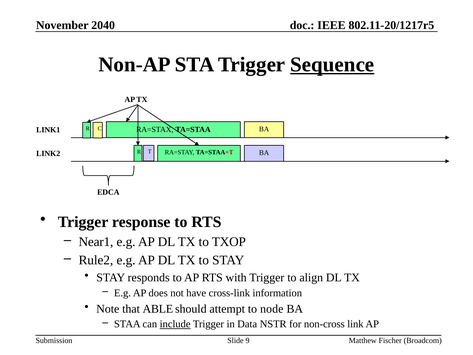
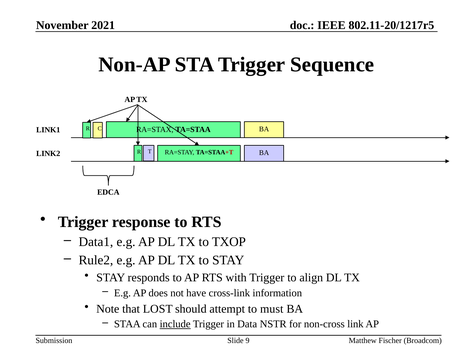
2040: 2040 -> 2021
Sequence underline: present -> none
Near1: Near1 -> Data1
ABLE: ABLE -> LOST
node: node -> must
